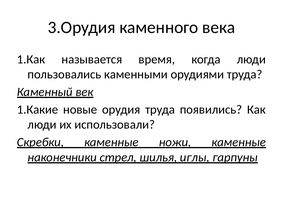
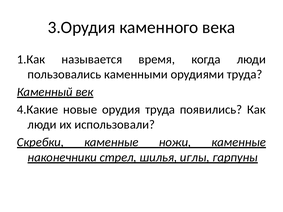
1.Какие: 1.Какие -> 4.Какие
